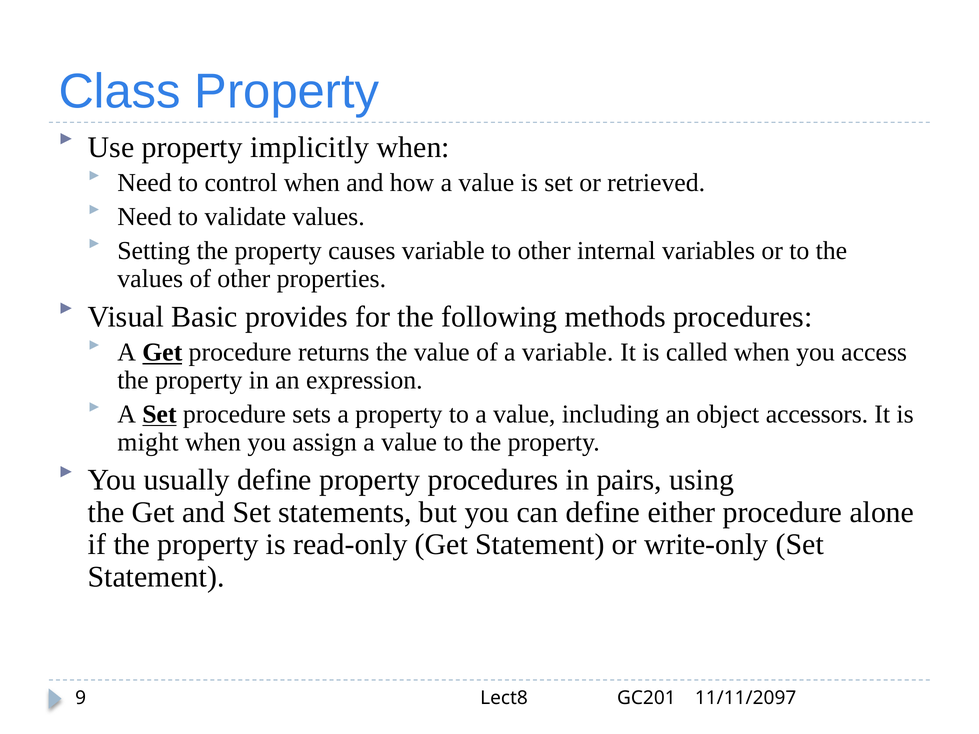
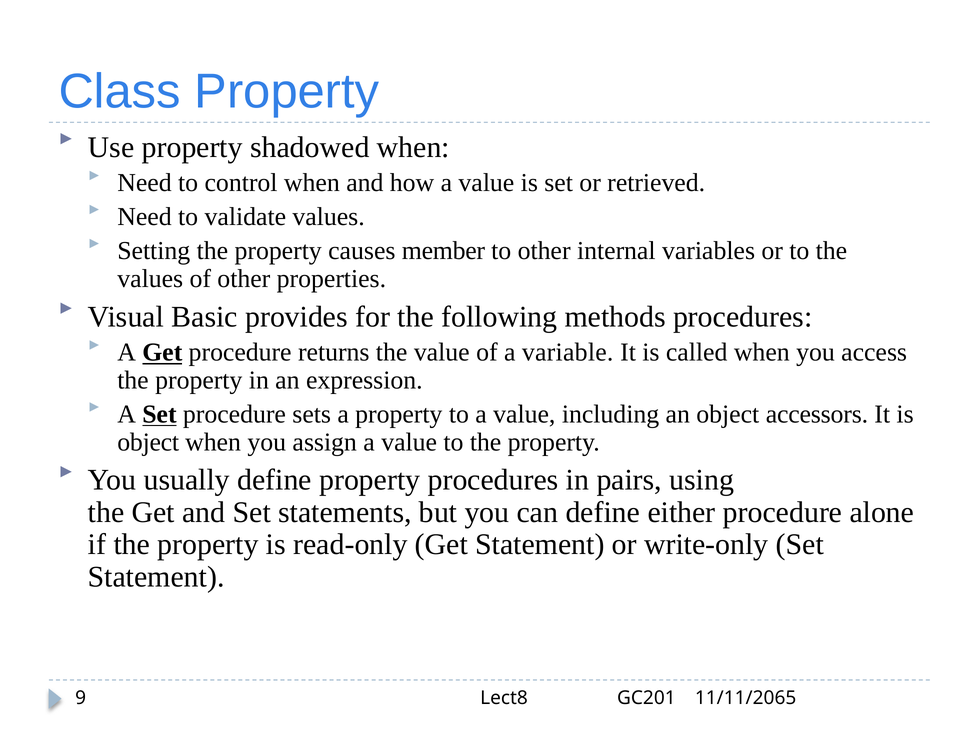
implicitly: implicitly -> shadowed
causes variable: variable -> member
might at (148, 442): might -> object
11/11/2097: 11/11/2097 -> 11/11/2065
